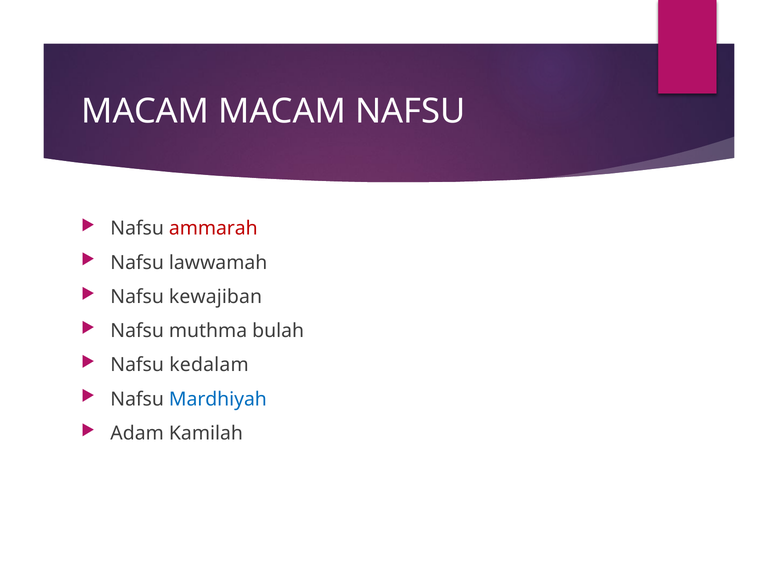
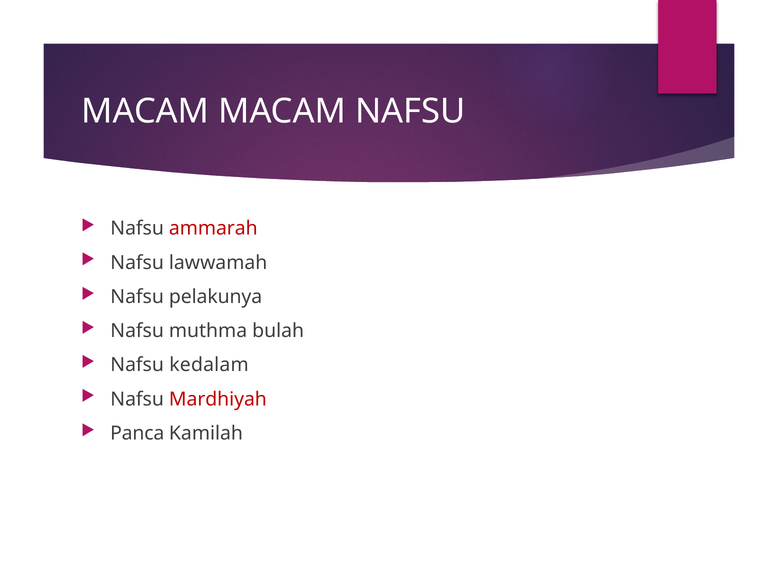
kewajiban: kewajiban -> pelakunya
Mardhiyah colour: blue -> red
Adam: Adam -> Panca
